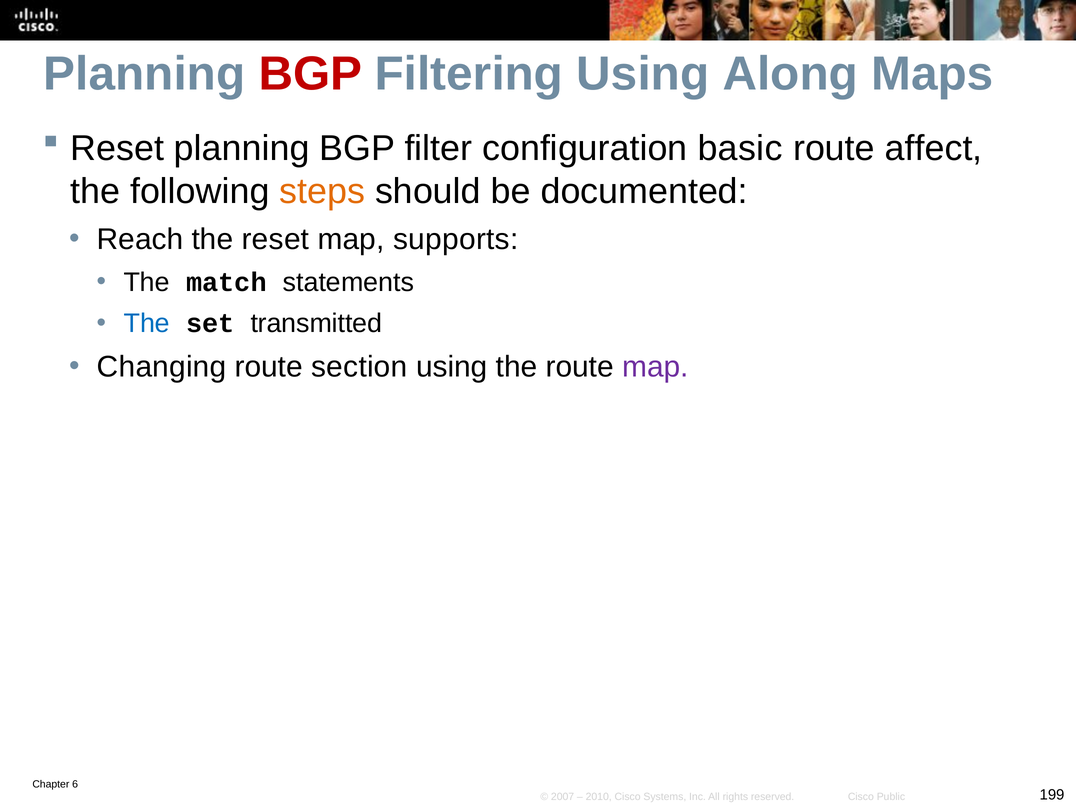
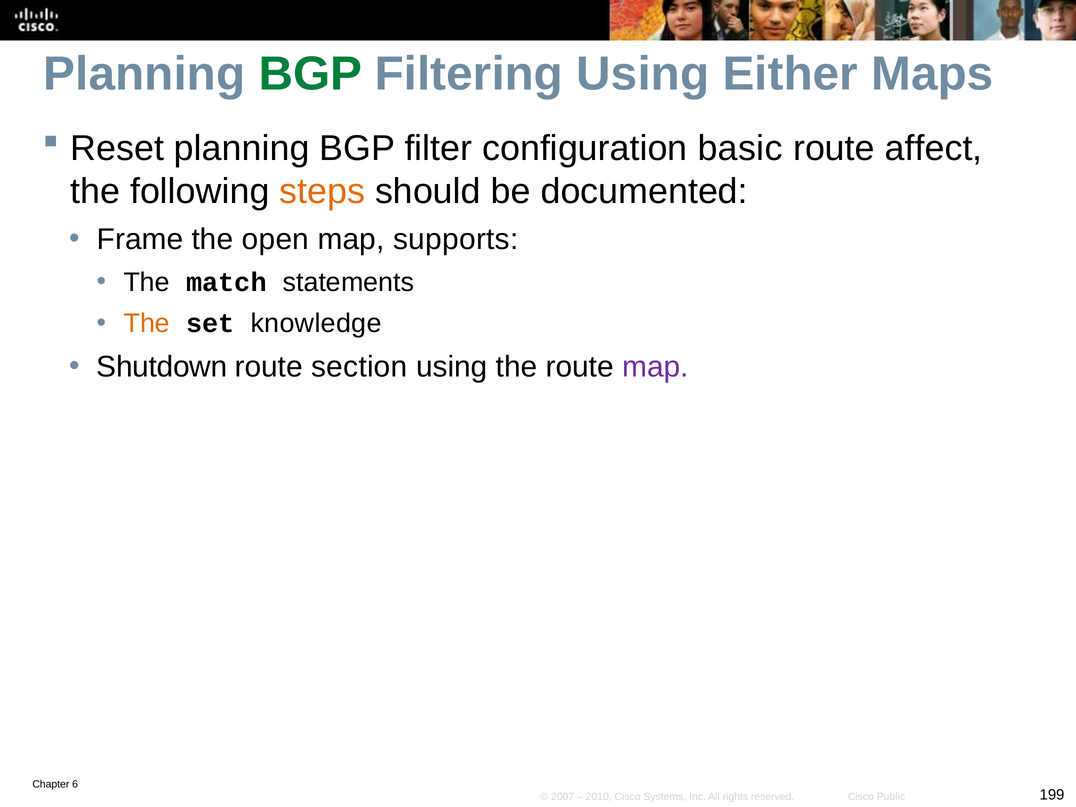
BGP at (310, 74) colour: red -> green
Along: Along -> Either
Reach: Reach -> Frame
the reset: reset -> open
The at (147, 324) colour: blue -> orange
transmitted: transmitted -> knowledge
Changing: Changing -> Shutdown
